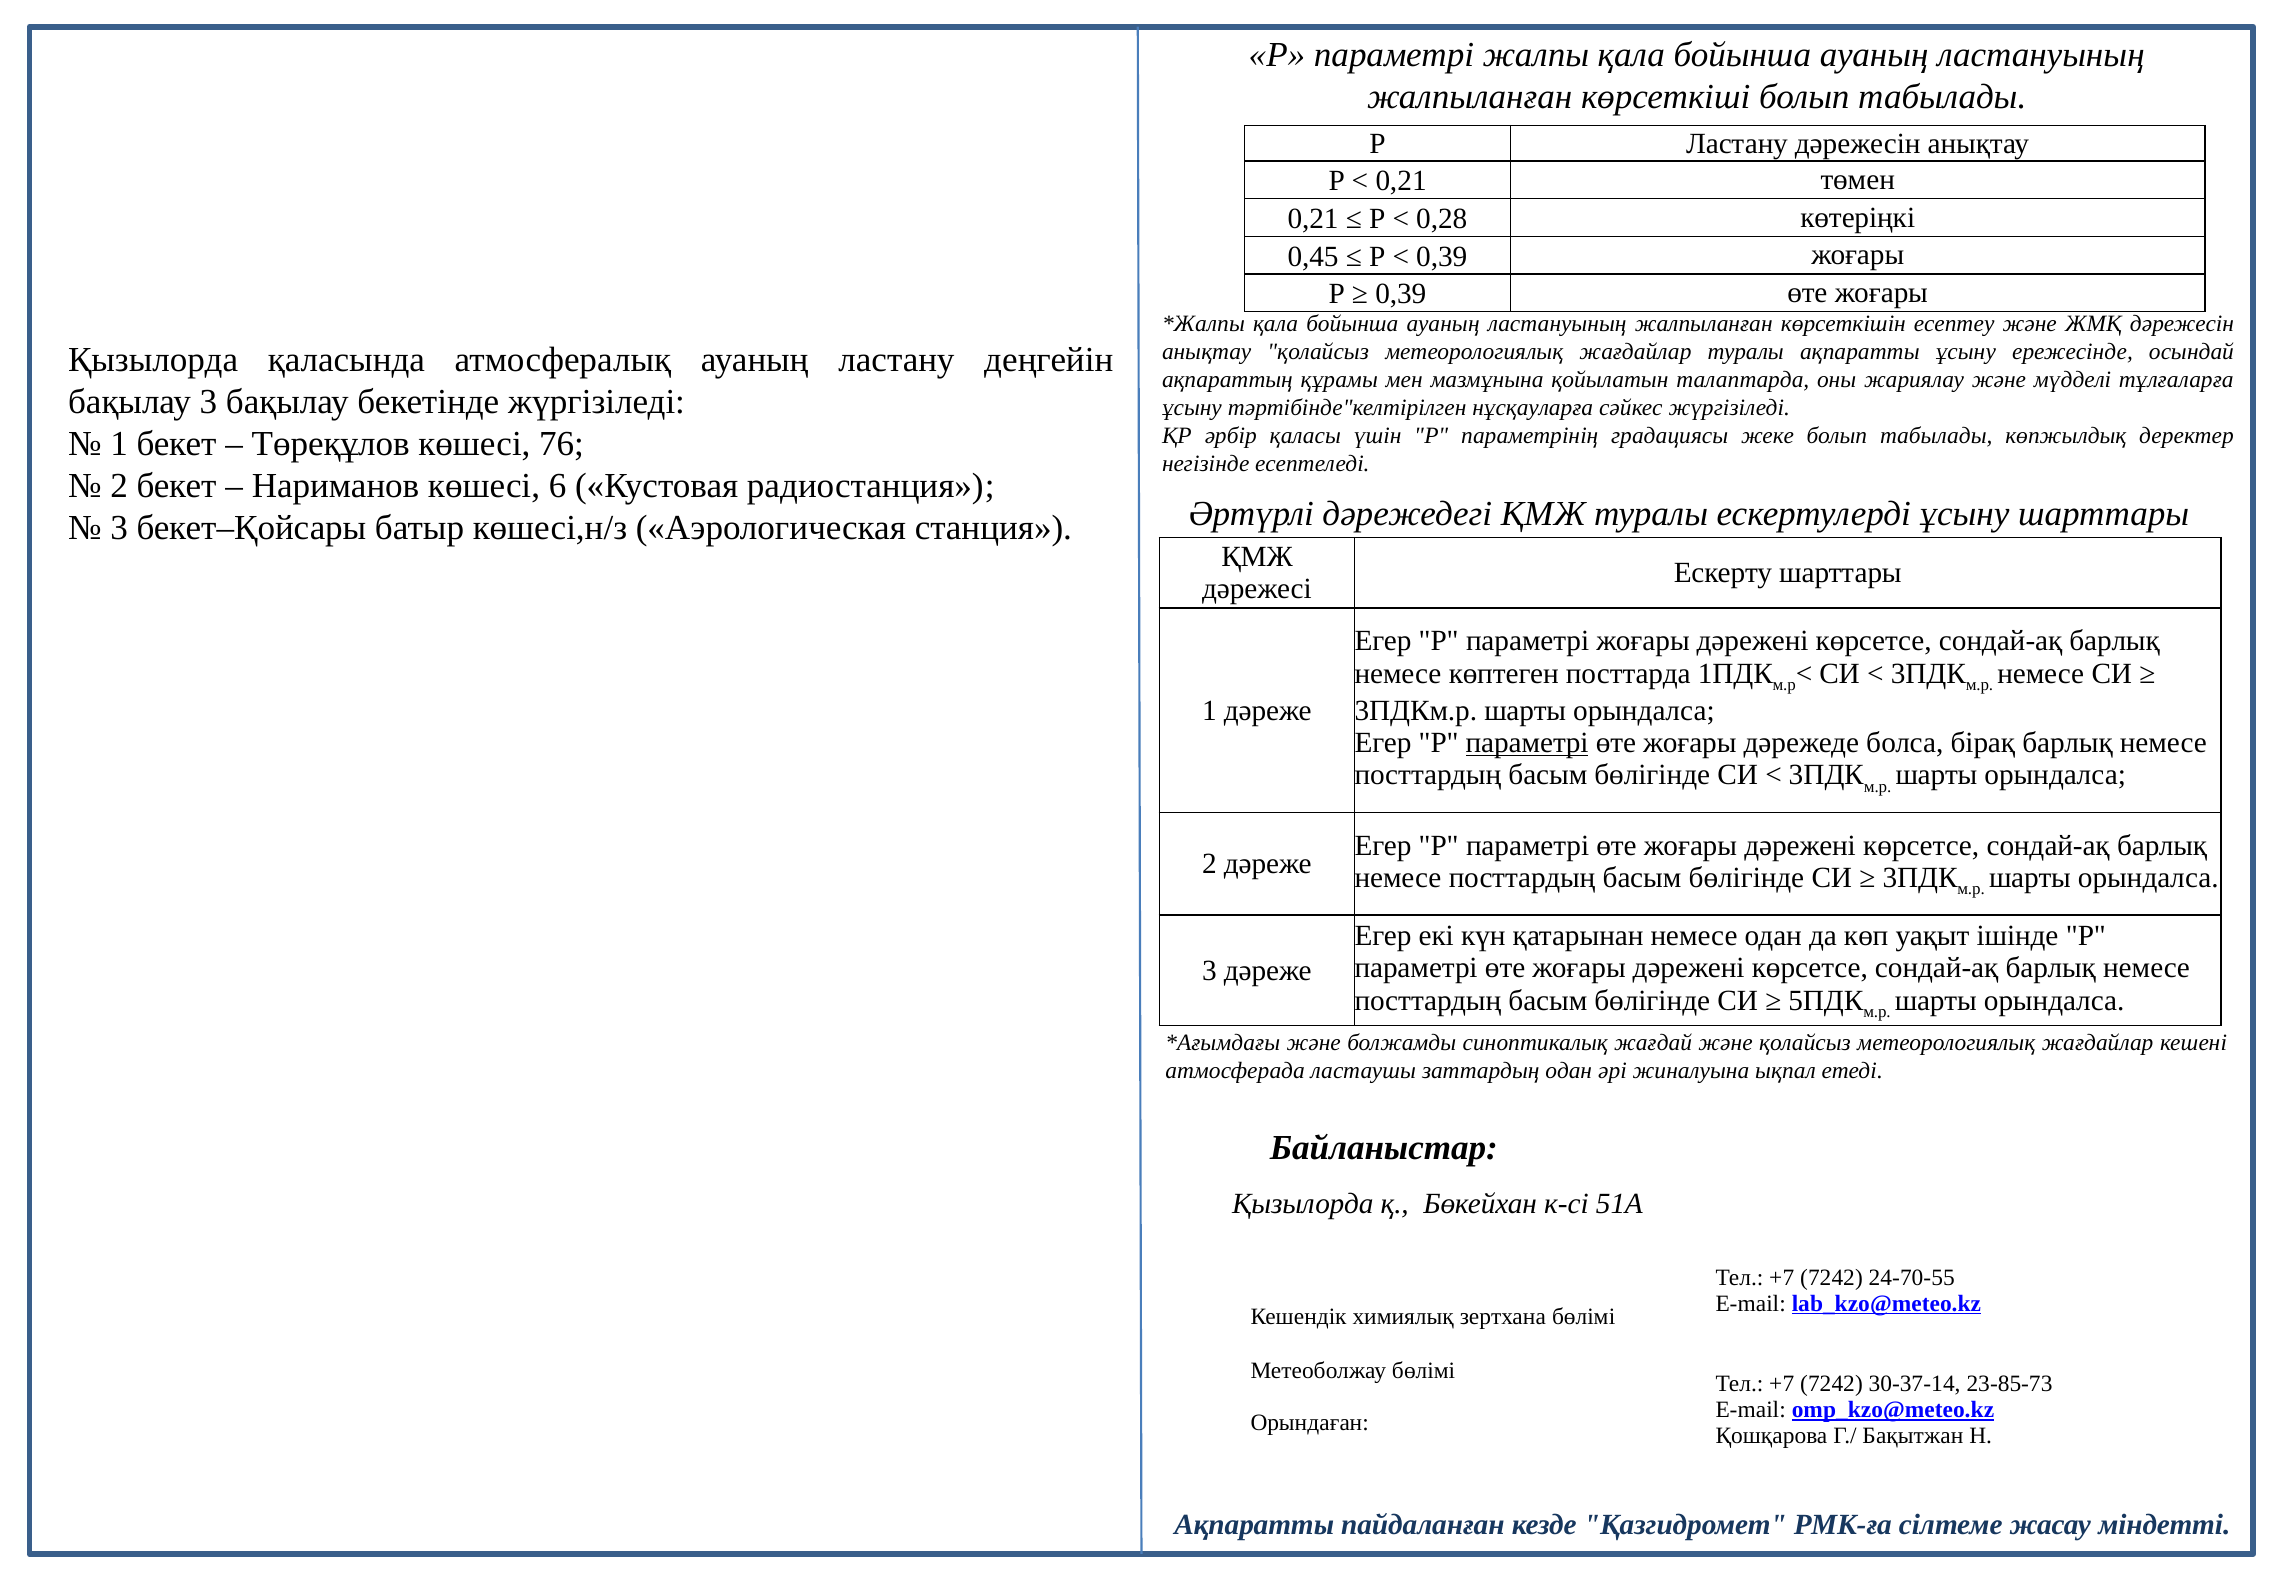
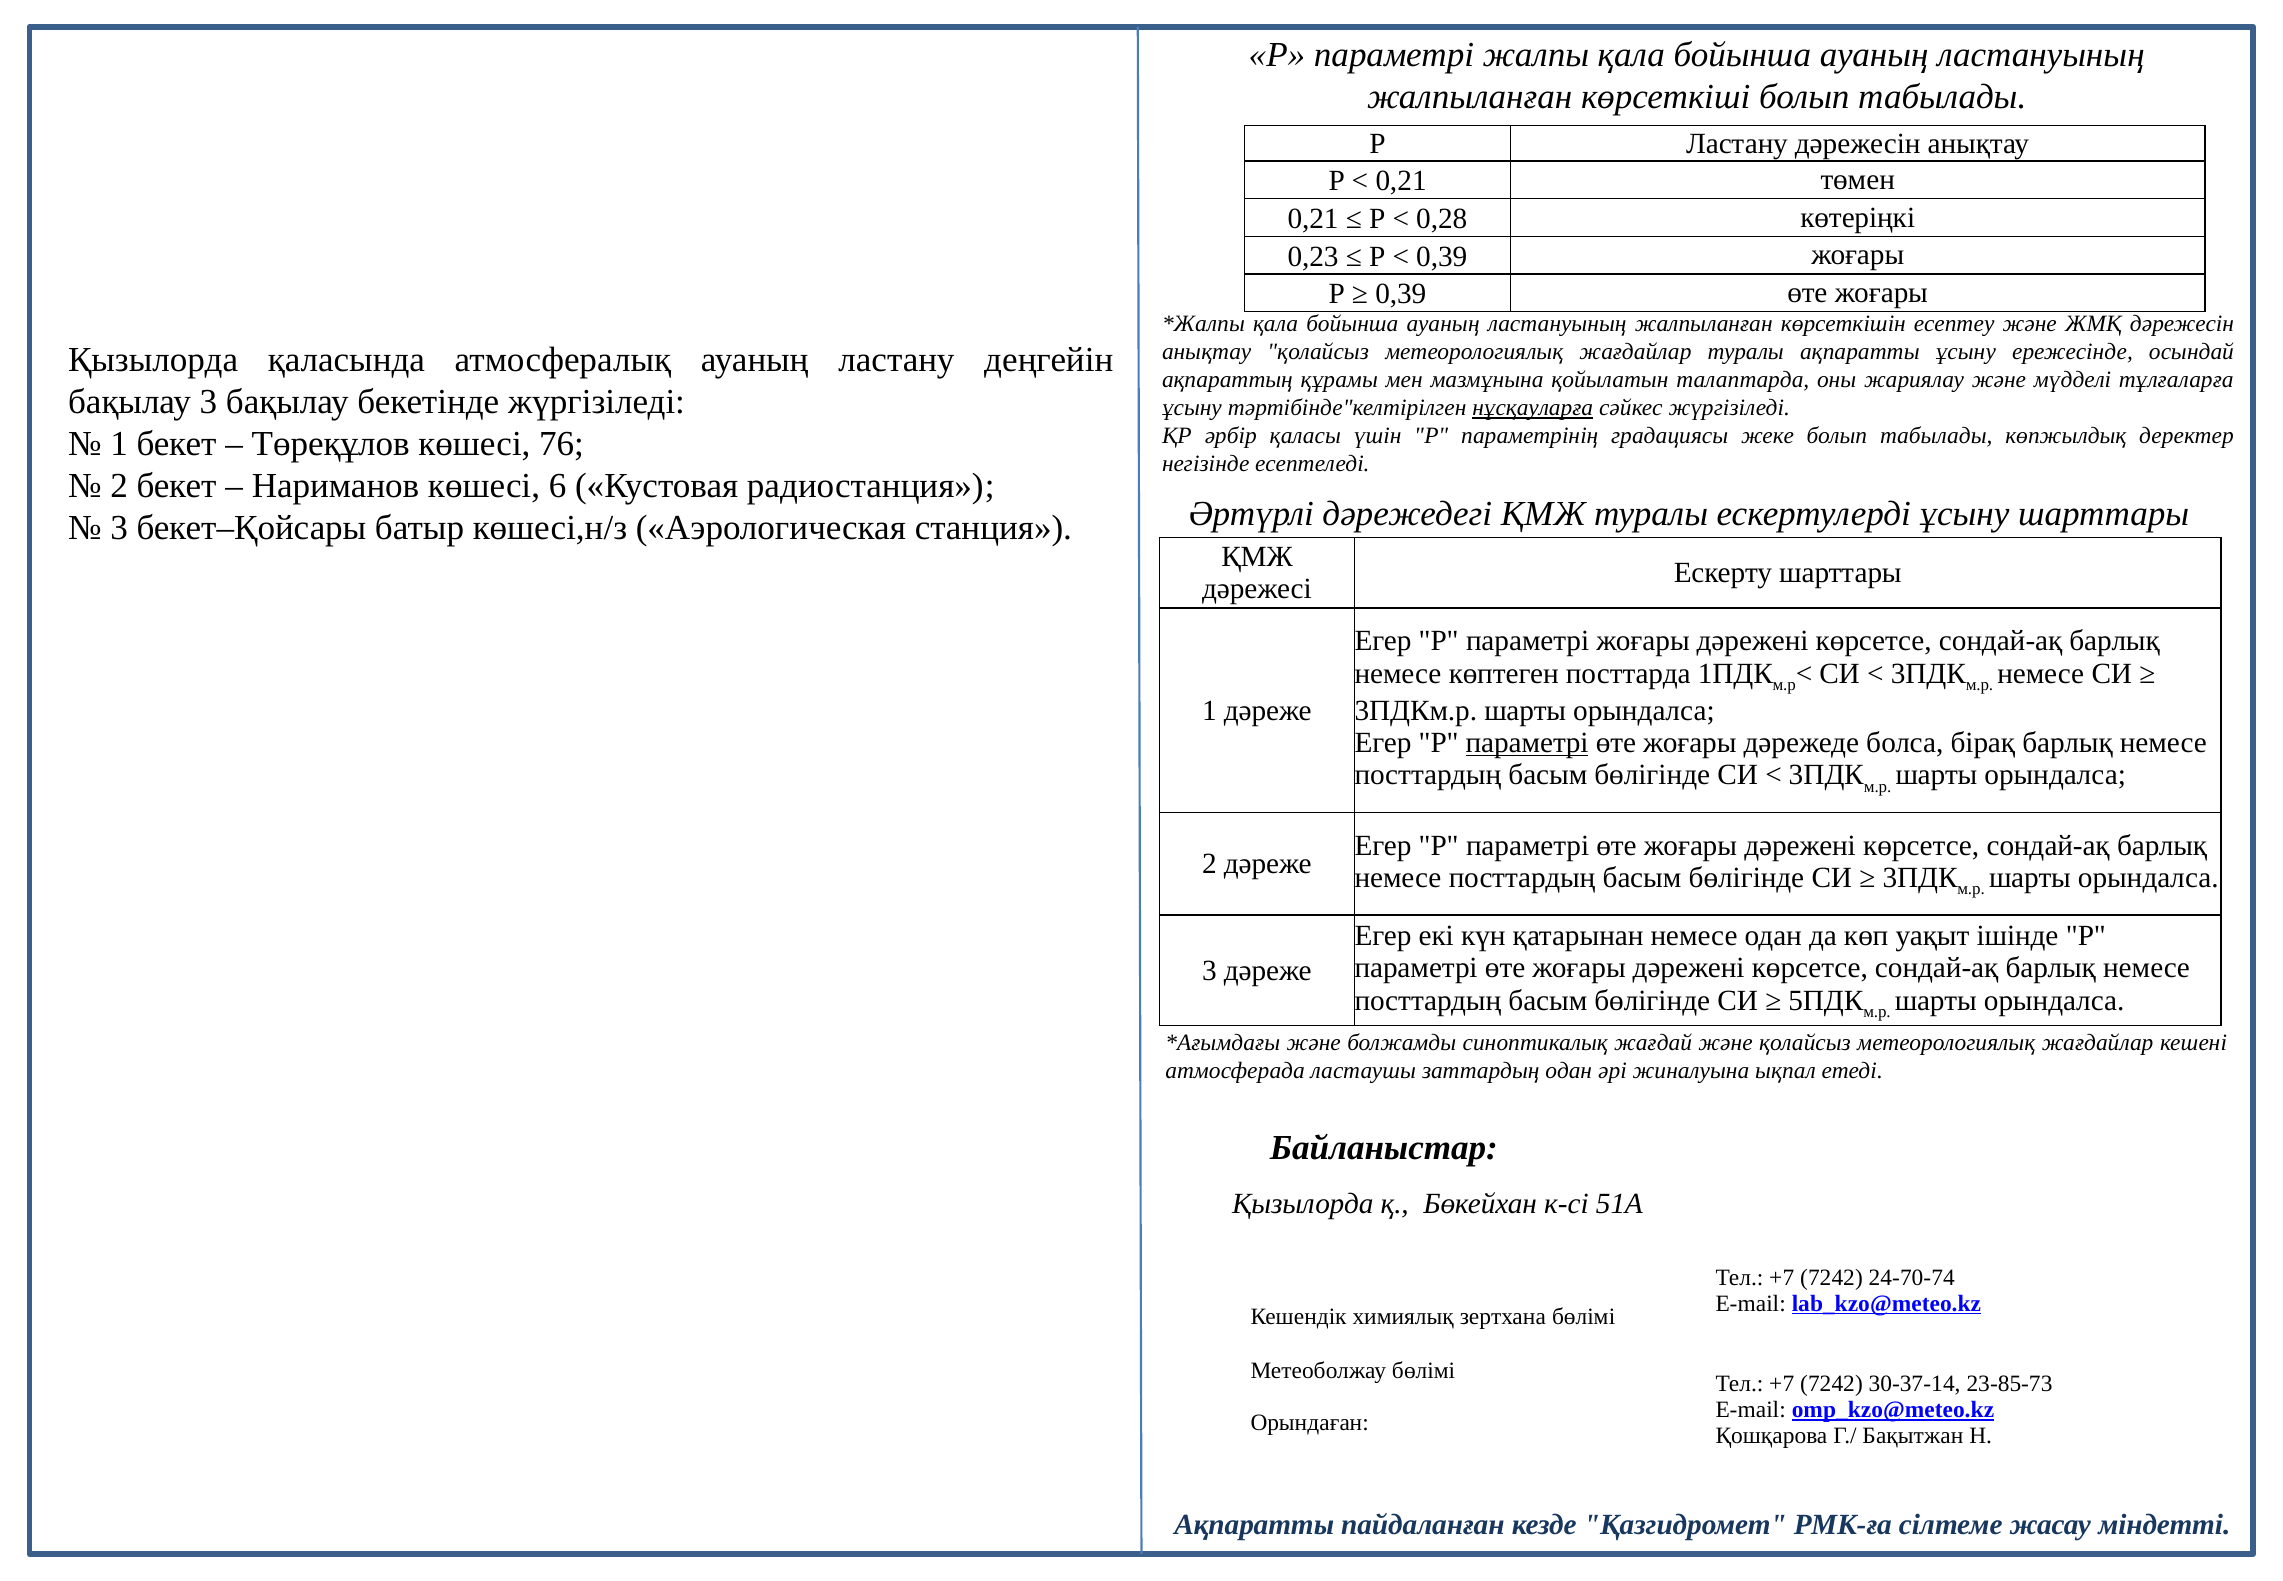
0,45: 0,45 -> 0,23
нұсқауларға underline: none -> present
24-70-55: 24-70-55 -> 24-70-74
